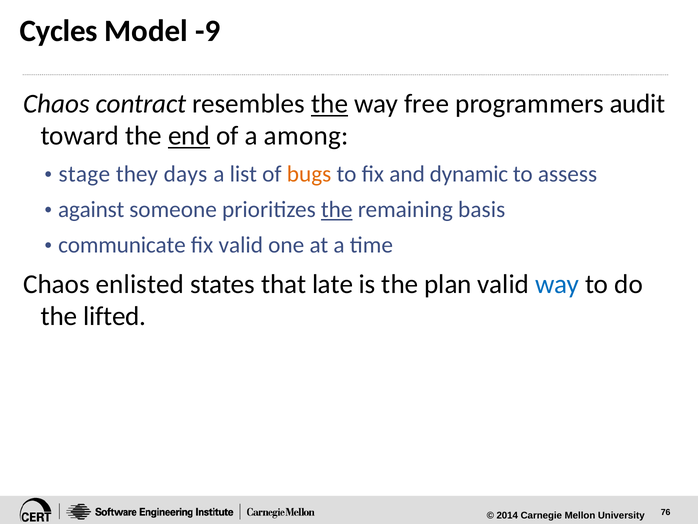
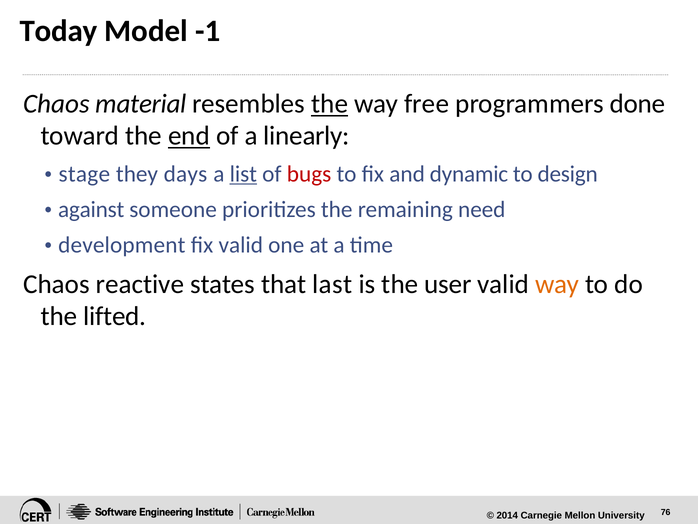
Cycles: Cycles -> Today
-9: -9 -> -1
contract: contract -> material
audit: audit -> done
among: among -> linearly
list underline: none -> present
bugs colour: orange -> red
assess: assess -> design
the at (337, 209) underline: present -> none
basis: basis -> need
communicate: communicate -> development
enlisted: enlisted -> reactive
late: late -> last
plan: plan -> user
way at (557, 284) colour: blue -> orange
